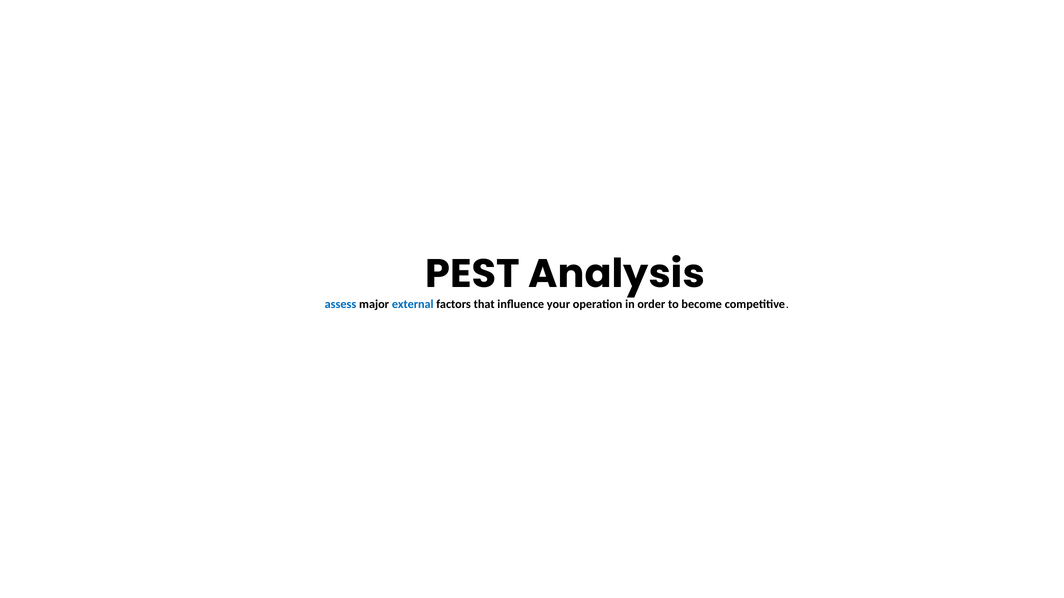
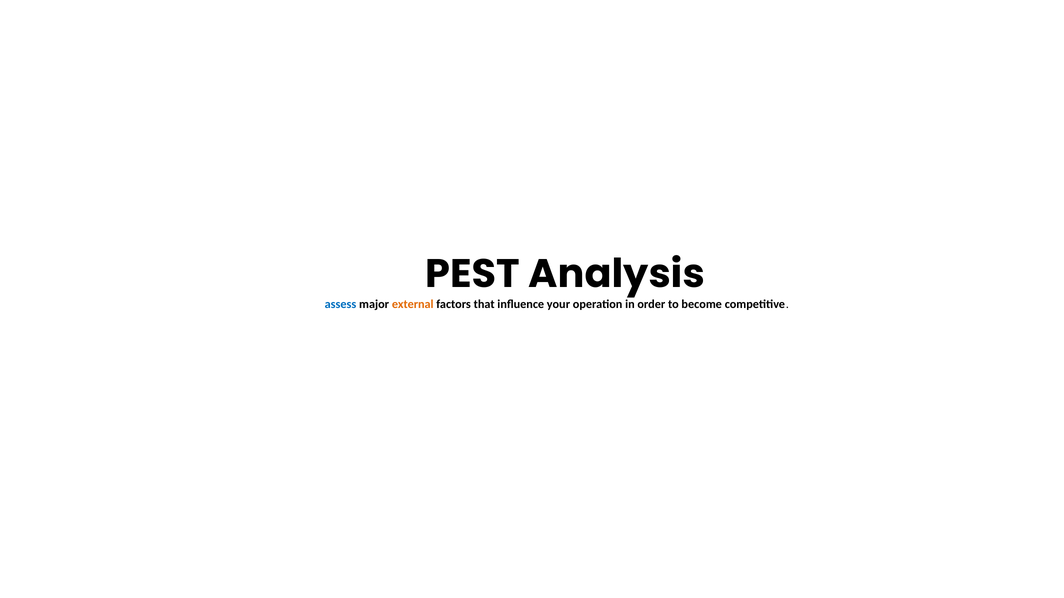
external colour: blue -> orange
